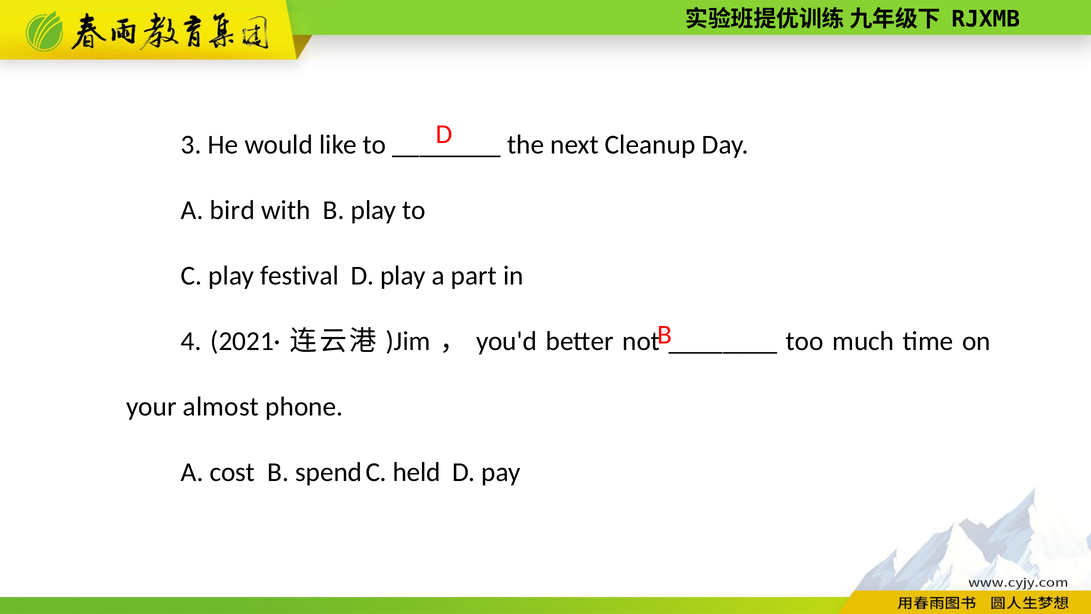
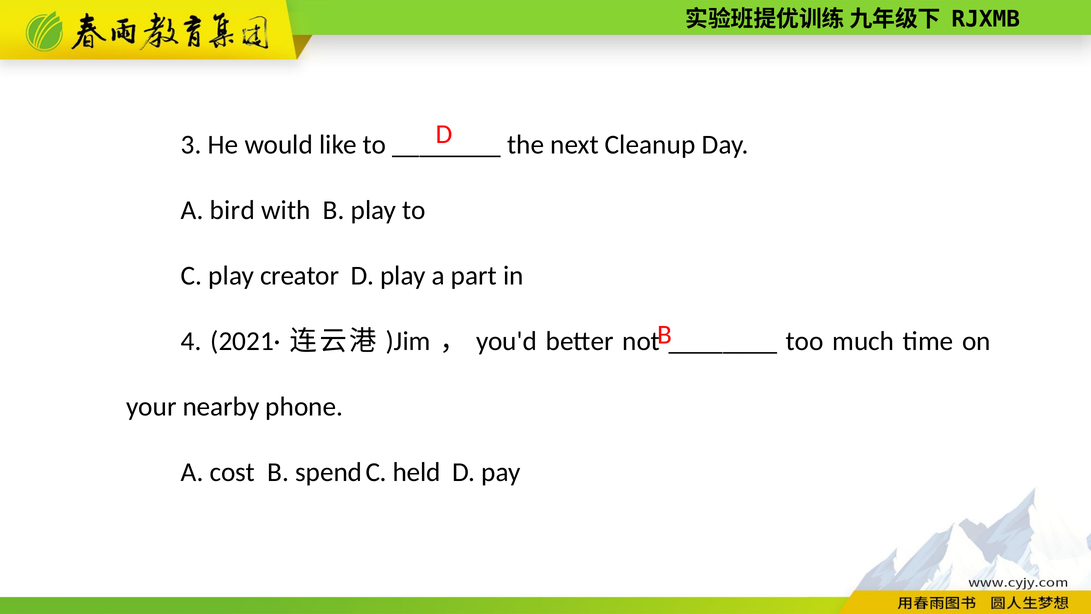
festival: festival -> creator
almost: almost -> nearby
